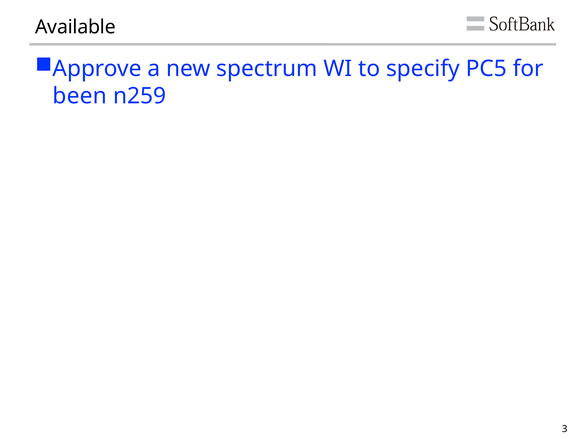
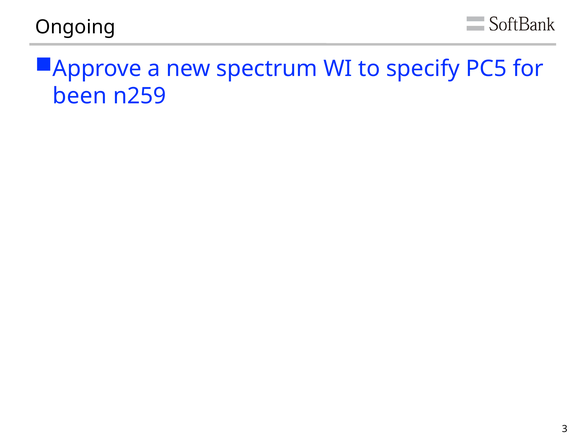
Available: Available -> Ongoing
